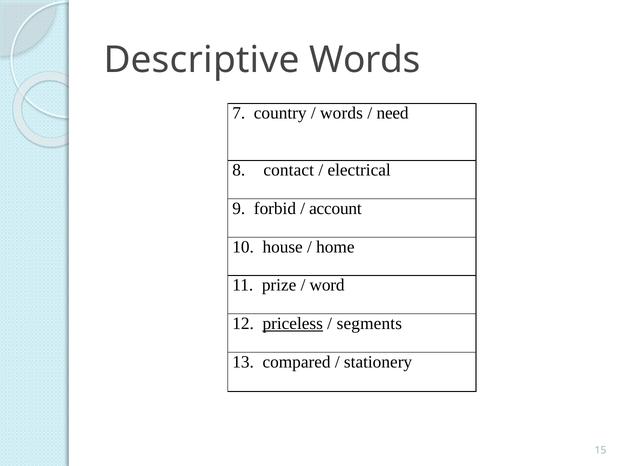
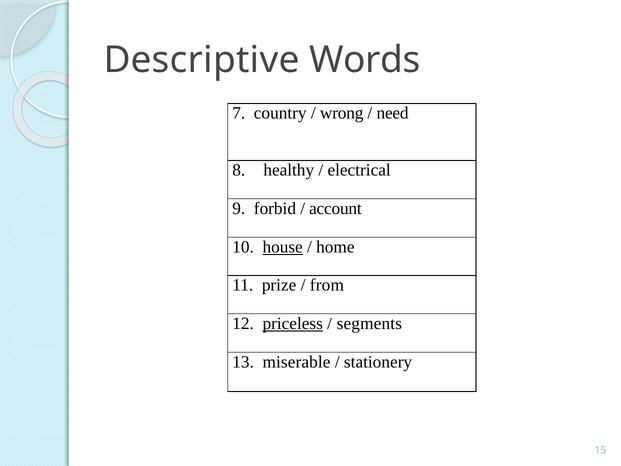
words at (342, 113): words -> wrong
contact: contact -> healthy
house underline: none -> present
word: word -> from
compared: compared -> miserable
